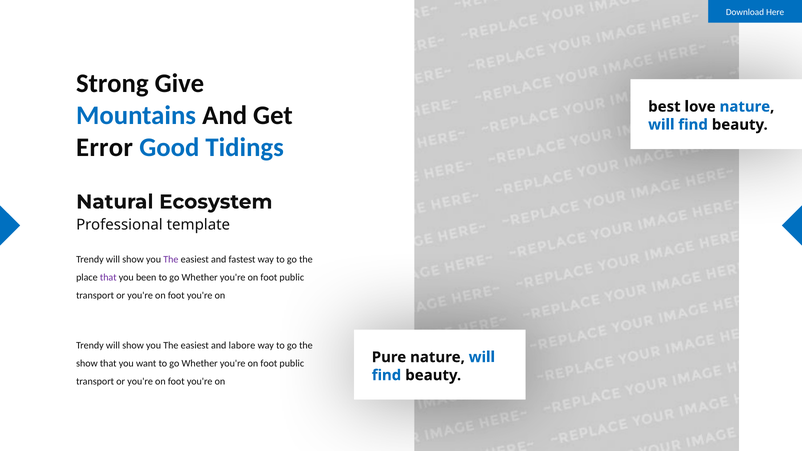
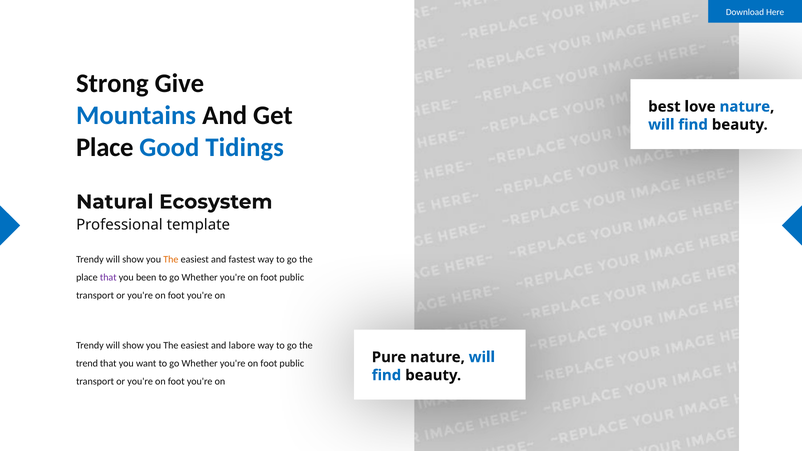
Error at (105, 148): Error -> Place
The at (171, 260) colour: purple -> orange
show at (87, 363): show -> trend
